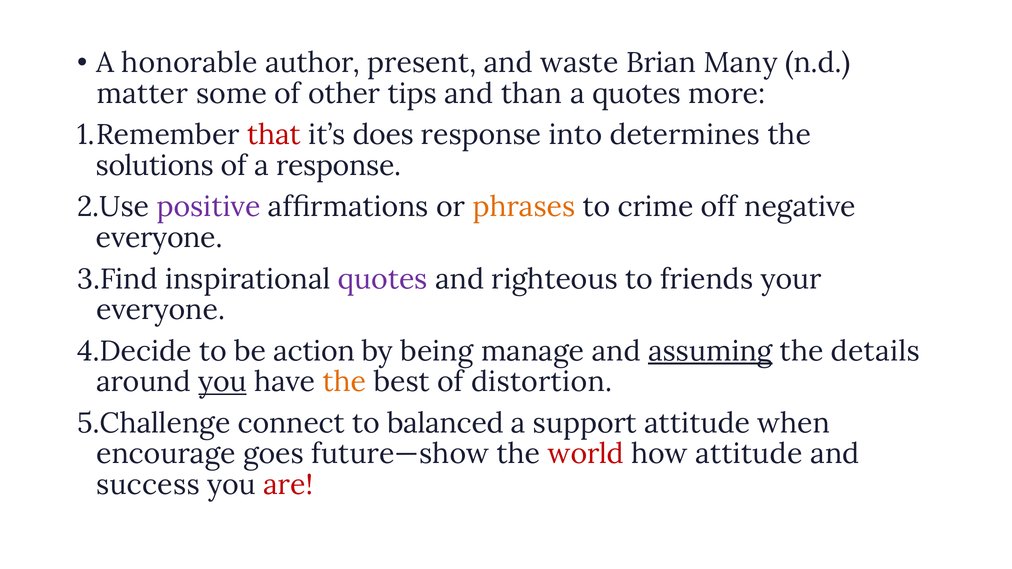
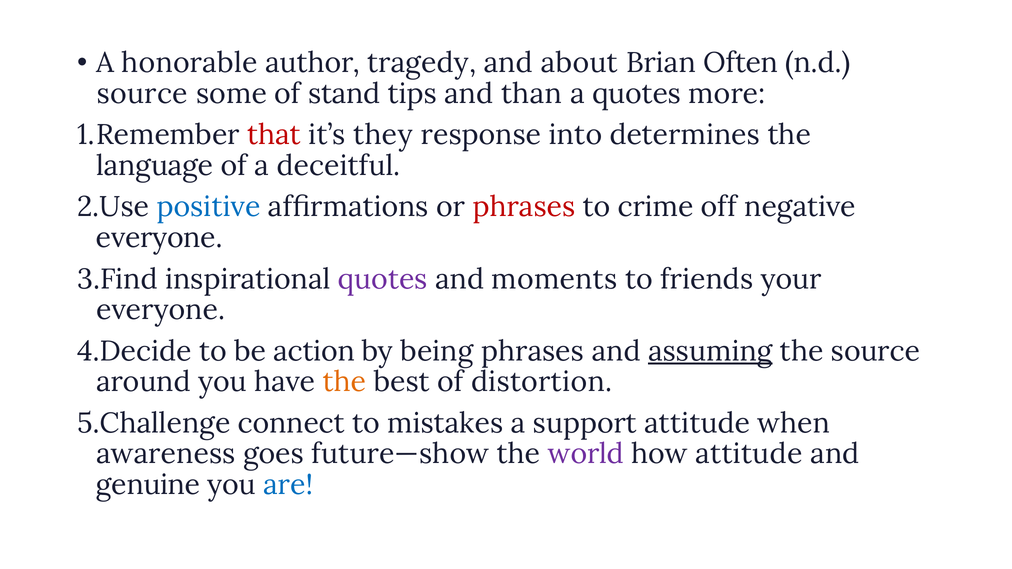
present: present -> tragedy
waste: waste -> about
Many: Many -> Often
matter at (142, 94): matter -> source
other: other -> stand
does: does -> they
solutions: solutions -> language
a response: response -> deceitful
positive colour: purple -> blue
phrases at (524, 207) colour: orange -> red
righteous: righteous -> moments
being manage: manage -> phrases
the details: details -> source
you at (223, 382) underline: present -> none
balanced: balanced -> mistakes
encourage: encourage -> awareness
world colour: red -> purple
success: success -> genuine
are colour: red -> blue
